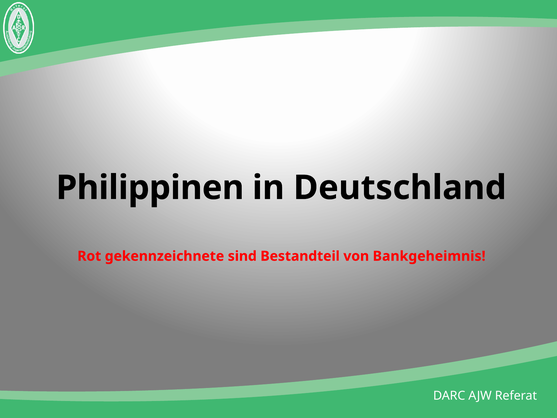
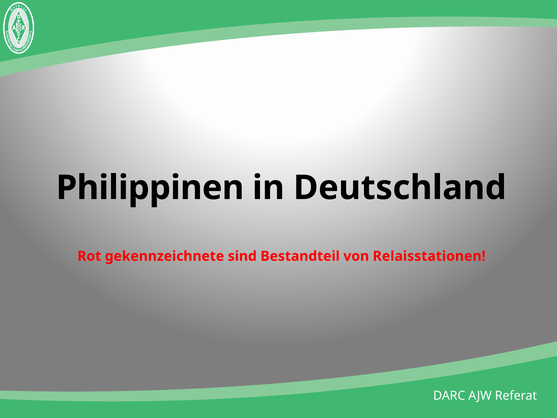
Bankgeheimnis: Bankgeheimnis -> Relaisstationen
